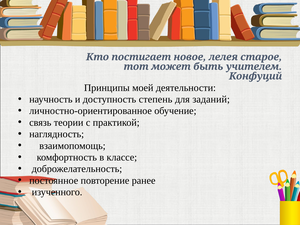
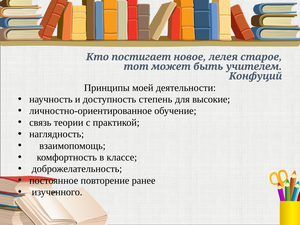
заданий: заданий -> высокие
